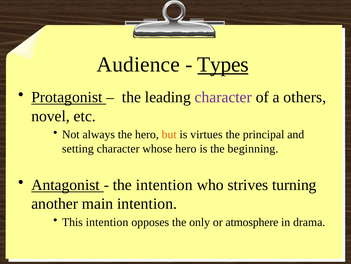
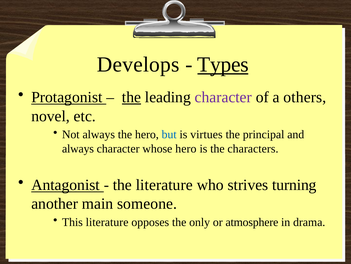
Audience: Audience -> Develops
the at (131, 97) underline: none -> present
but colour: orange -> blue
setting at (78, 148): setting -> always
beginning: beginning -> characters
the intention: intention -> literature
main intention: intention -> someone
This intention: intention -> literature
